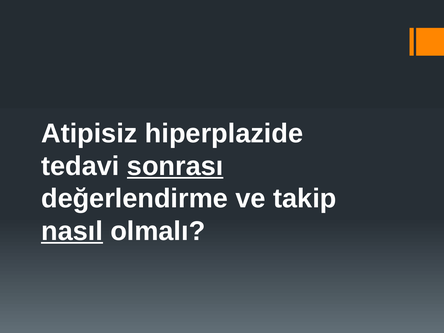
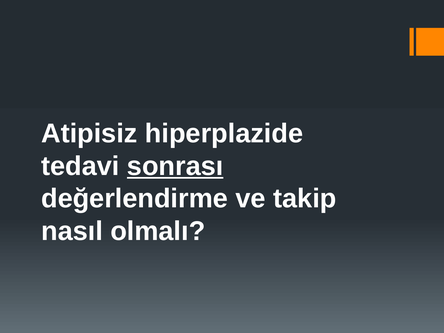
nasıl underline: present -> none
